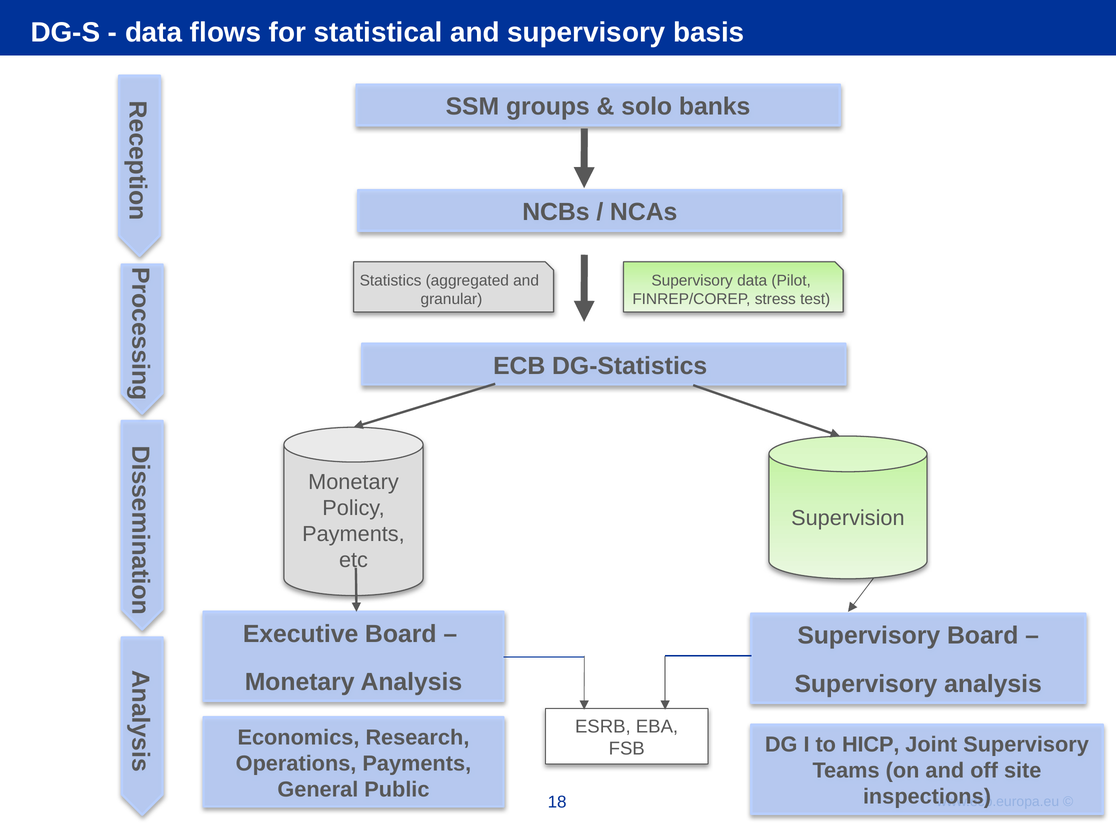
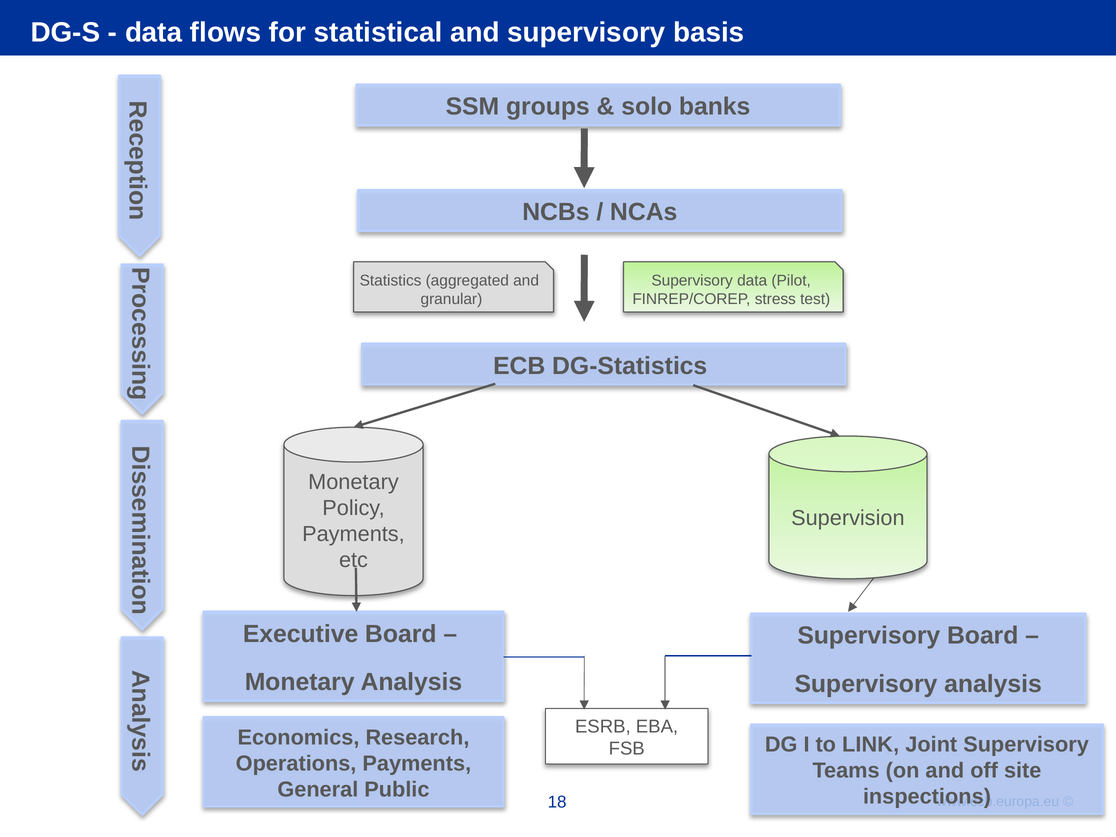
HICP: HICP -> LINK
